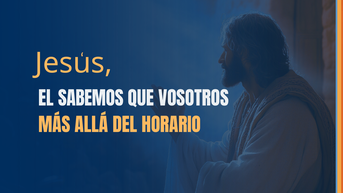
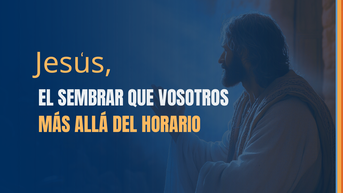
SABEMOS: SABEMOS -> SEMBRAR
